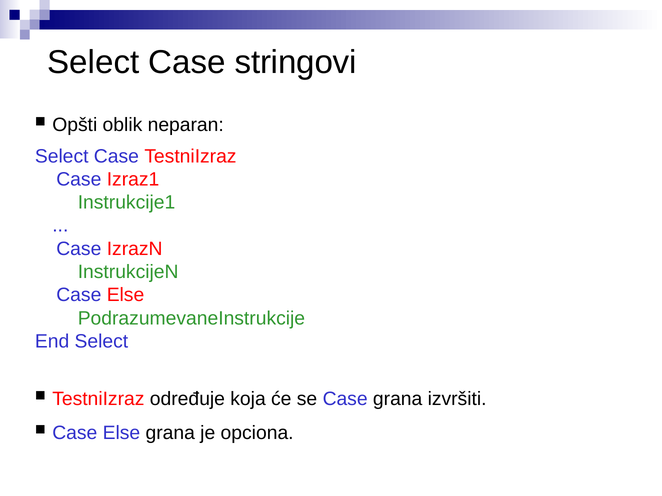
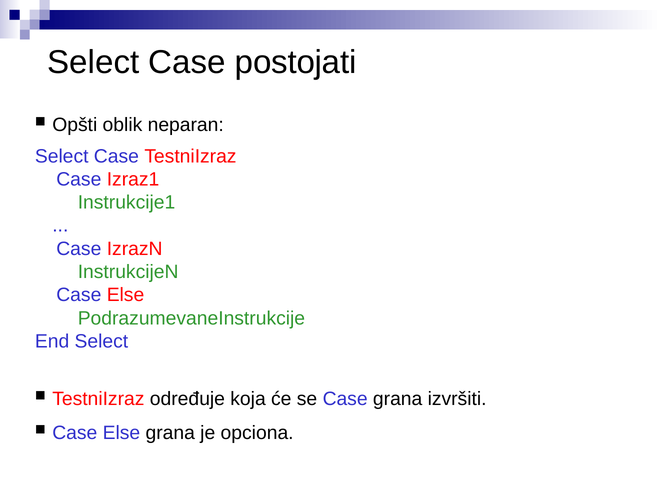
stringovi: stringovi -> postojati
